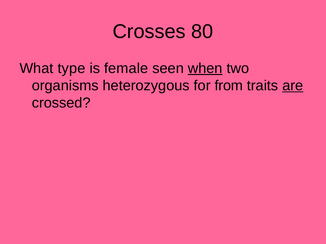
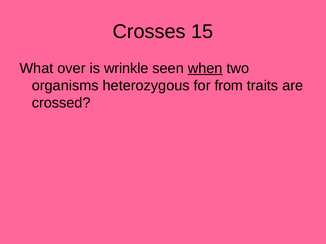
80: 80 -> 15
type: type -> over
female: female -> wrinkle
are underline: present -> none
